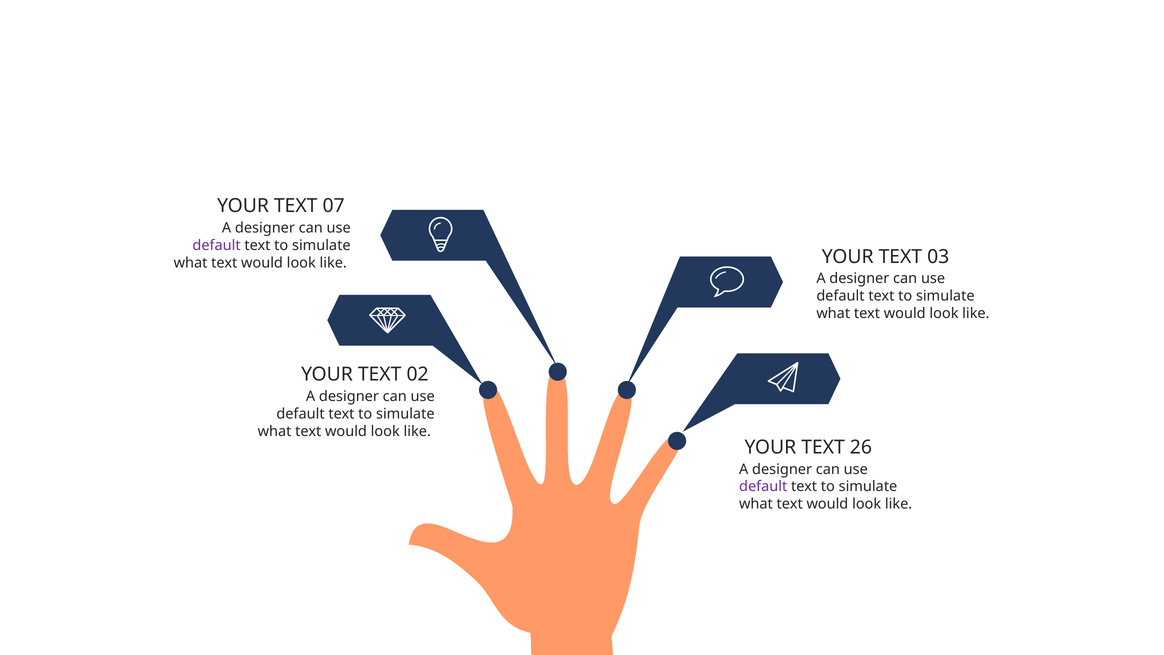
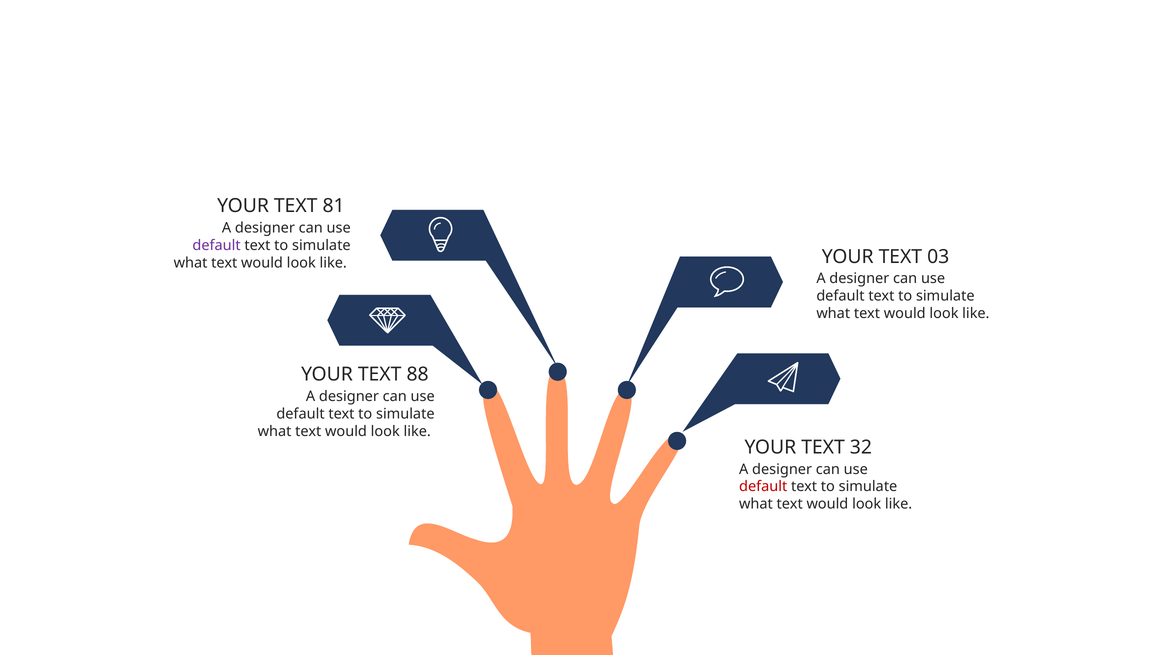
07: 07 -> 81
02: 02 -> 88
26: 26 -> 32
default at (763, 486) colour: purple -> red
